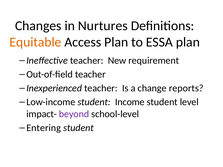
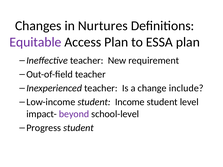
Equitable colour: orange -> purple
reports: reports -> include
Entering: Entering -> Progress
